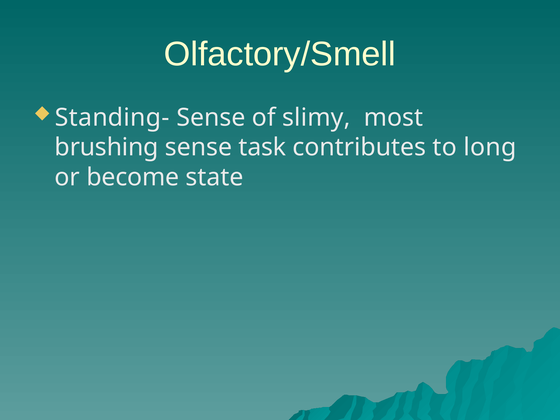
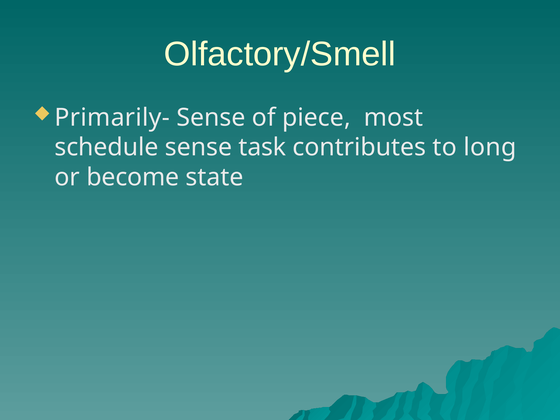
Standing-: Standing- -> Primarily-
slimy: slimy -> piece
brushing: brushing -> schedule
